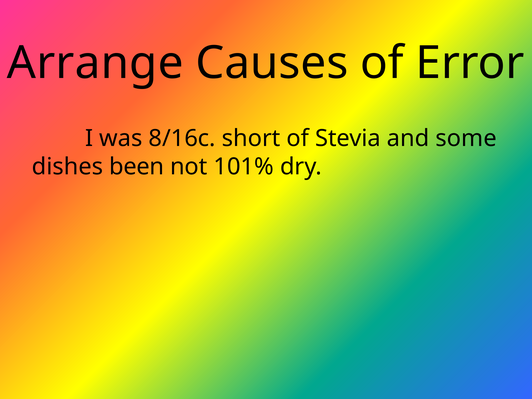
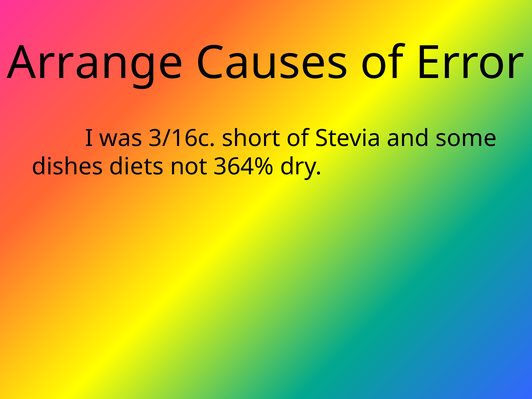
8/16c: 8/16c -> 3/16c
been: been -> diets
101%: 101% -> 364%
